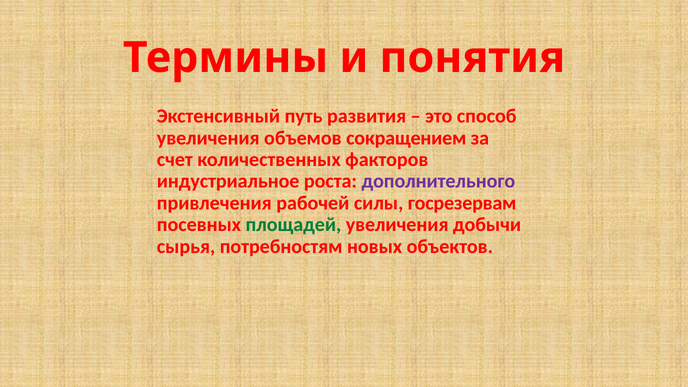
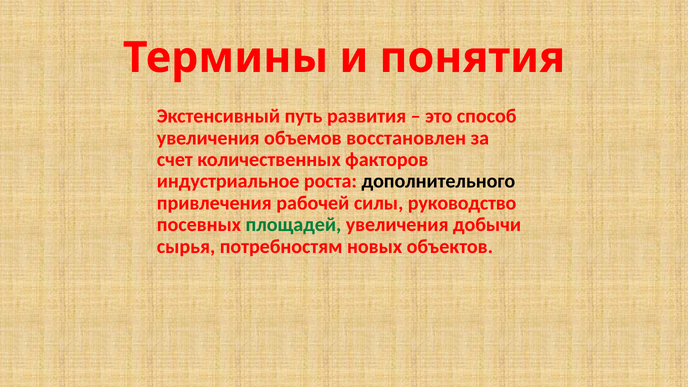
сокращением: сокращением -> восстановлен
дополнительного colour: purple -> black
госрезервам: госрезервам -> руководство
